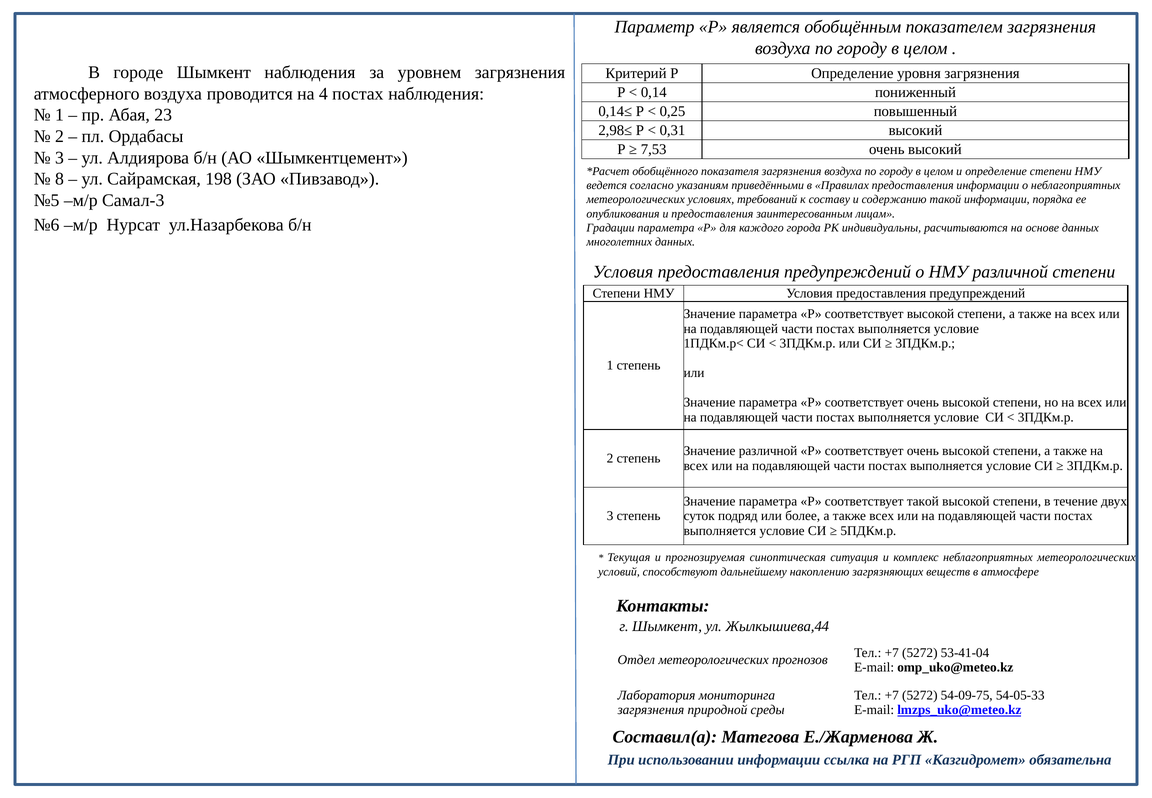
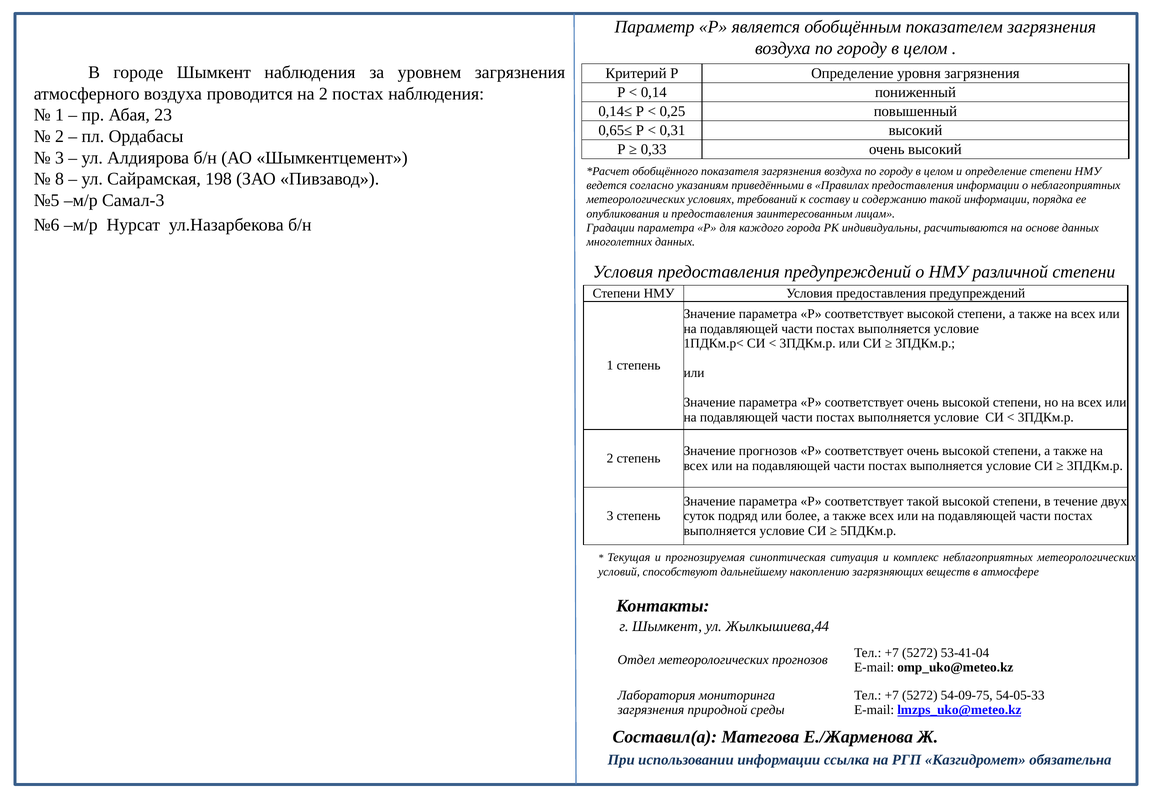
на 4: 4 -> 2
2,98≤: 2,98≤ -> 0,65≤
7,53: 7,53 -> 0,33
Значение различной: различной -> прогнозов
